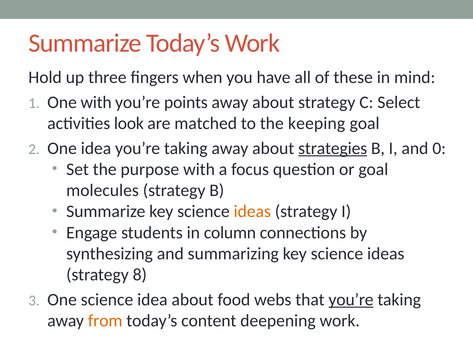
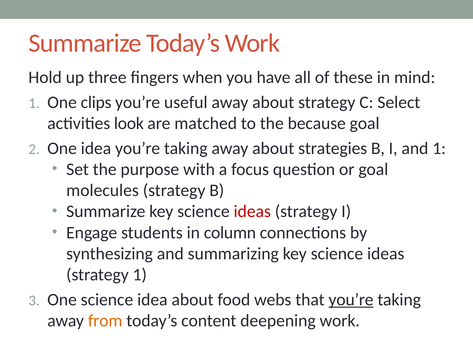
One with: with -> clips
points: points -> useful
keeping: keeping -> because
strategies underline: present -> none
and 0: 0 -> 1
ideas at (252, 211) colour: orange -> red
strategy 8: 8 -> 1
